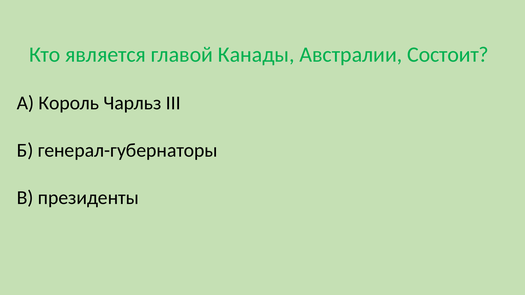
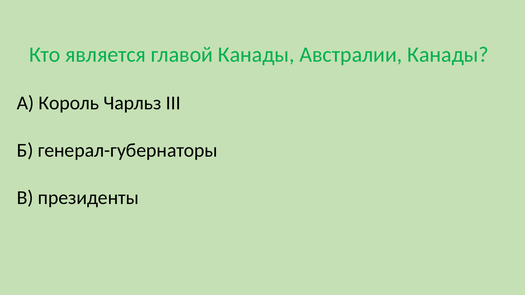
Австралии Состоит: Состоит -> Канады
